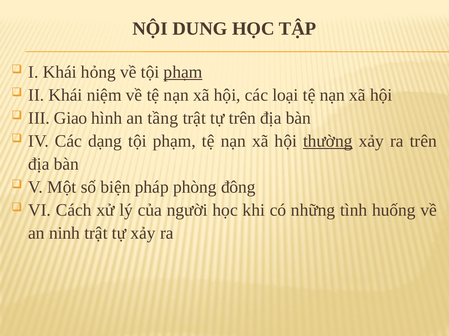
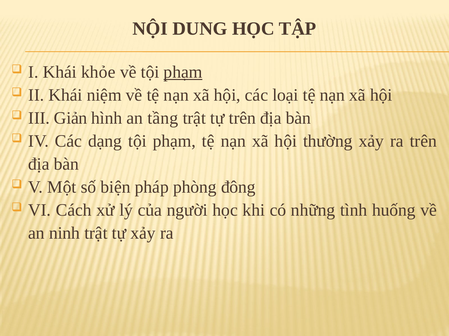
hỏng: hỏng -> khỏe
Giao: Giao -> Giản
thường underline: present -> none
